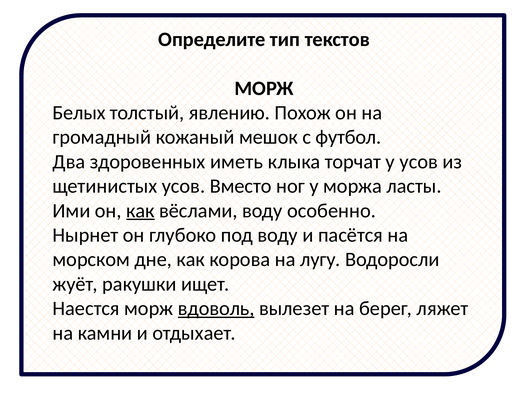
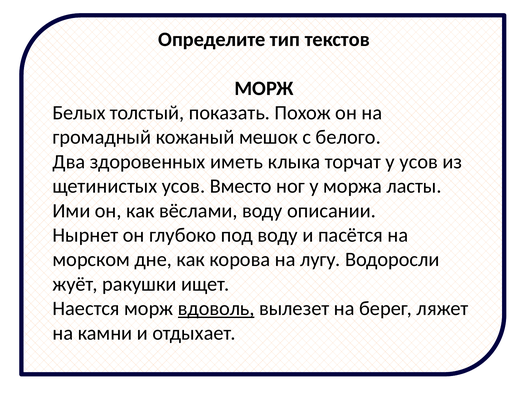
явлению: явлению -> показать
футбол: футбол -> белого
как at (140, 211) underline: present -> none
особенно: особенно -> описании
